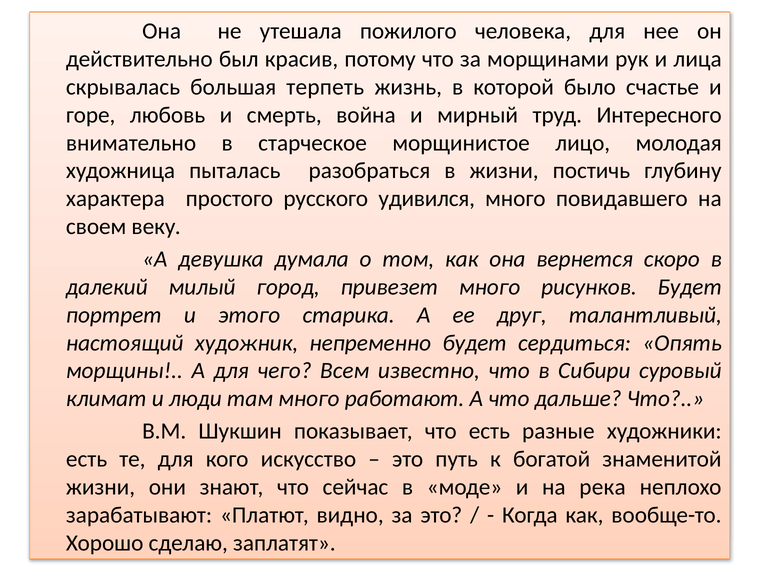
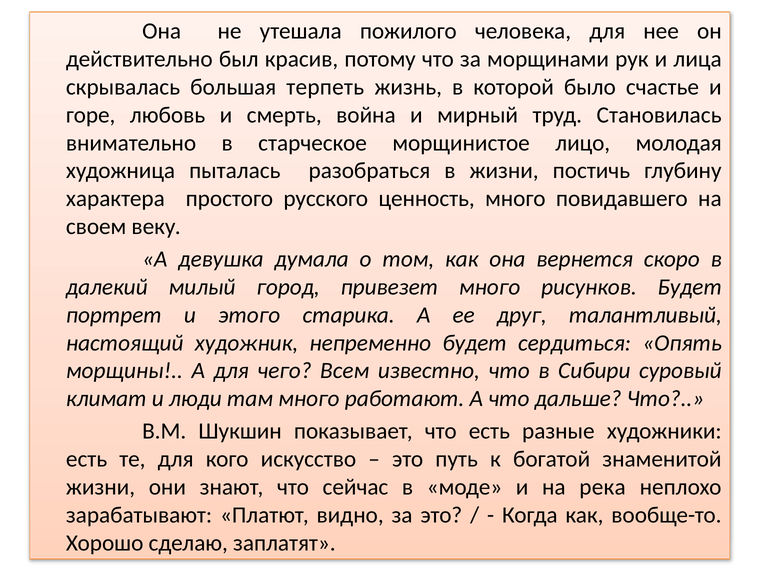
Интересного: Интересного -> Становилась
удивился: удивился -> ценность
